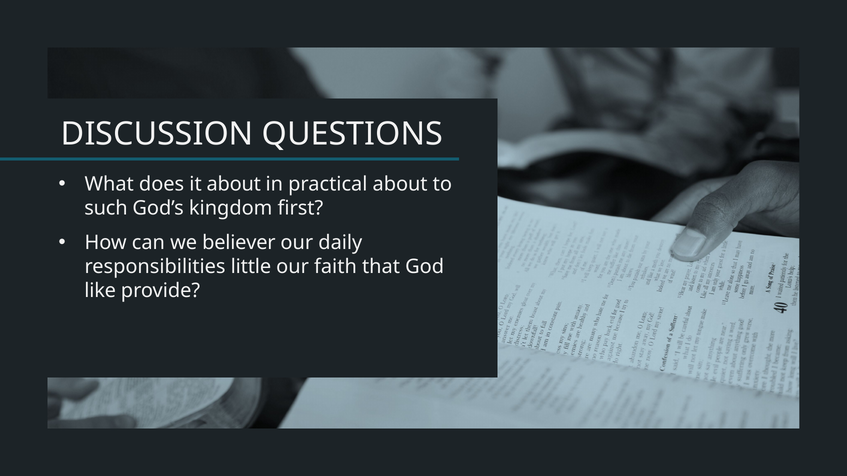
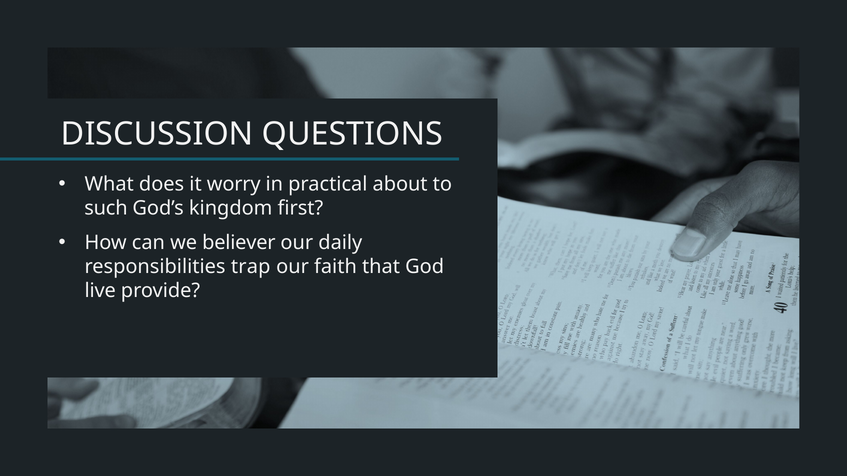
it about: about -> worry
little: little -> trap
like: like -> live
